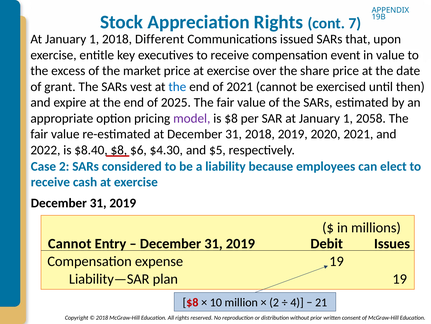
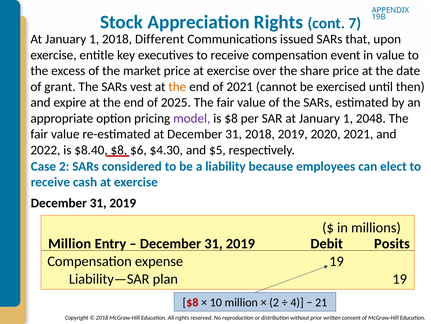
the at (177, 86) colour: blue -> orange
2058: 2058 -> 2048
Cannot at (70, 243): Cannot -> Million
Issues: Issues -> Posits
